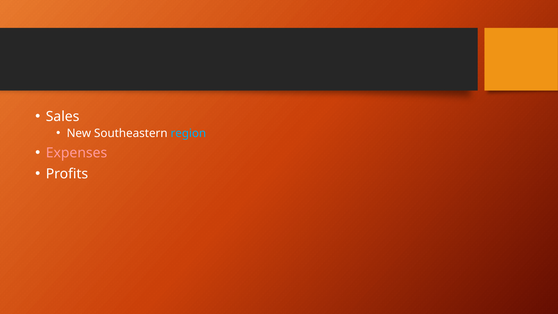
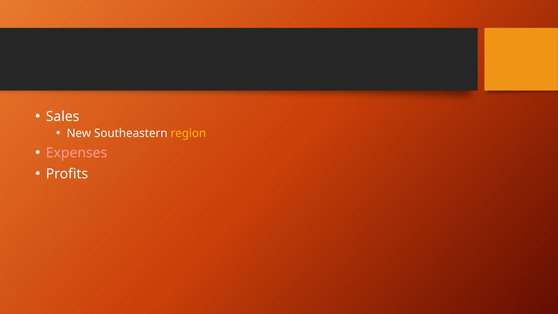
region colour: light blue -> yellow
